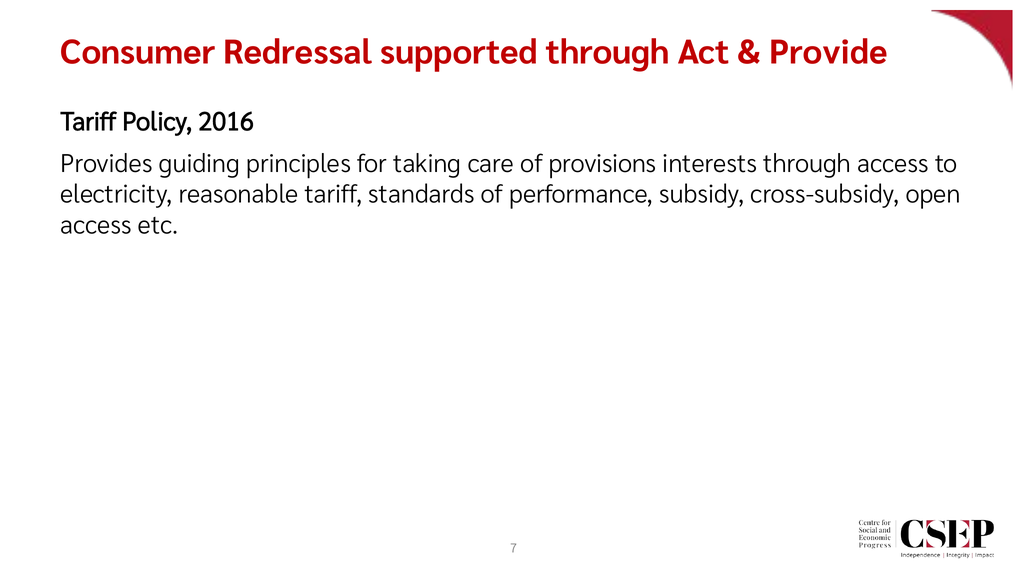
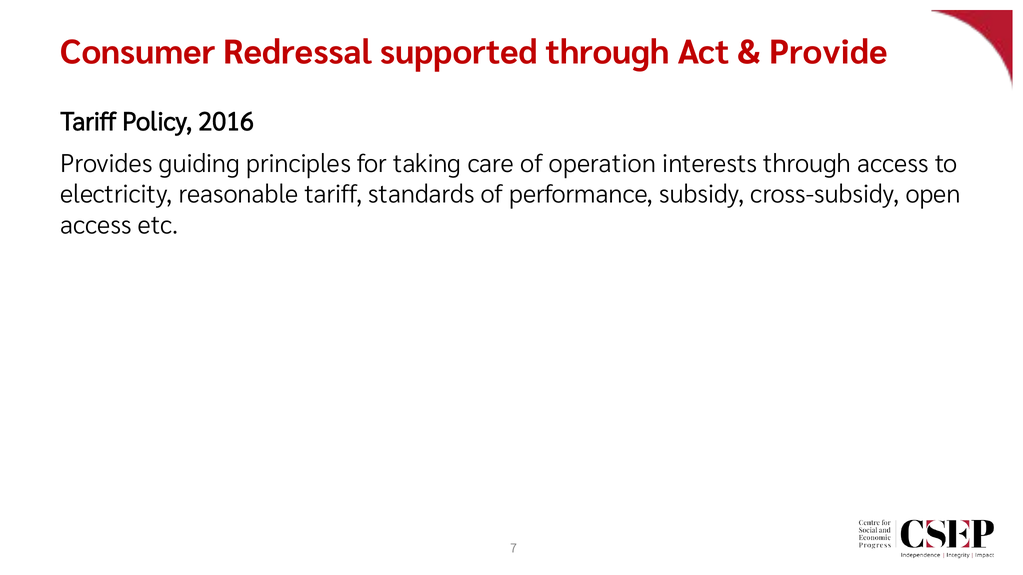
provisions: provisions -> operation
